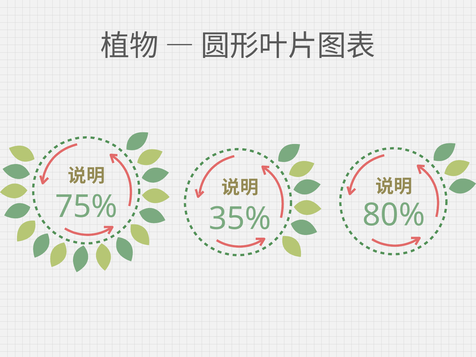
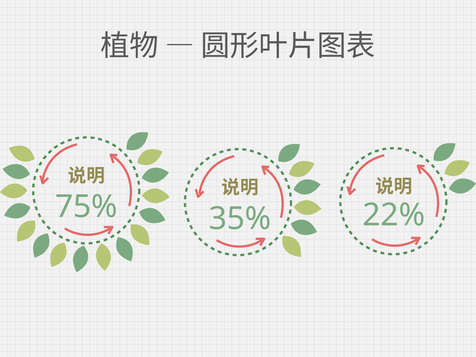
80%: 80% -> 22%
